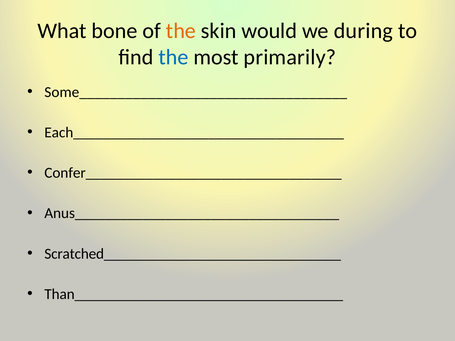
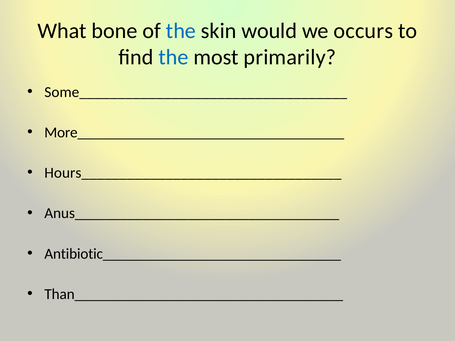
the at (181, 31) colour: orange -> blue
during: during -> occurs
Each____________________________________: Each____________________________________ -> More____________________________________
Confer__________________________________: Confer__________________________________ -> Hours__________________________________
Scratched________________________________: Scratched________________________________ -> Antibiotic________________________________
